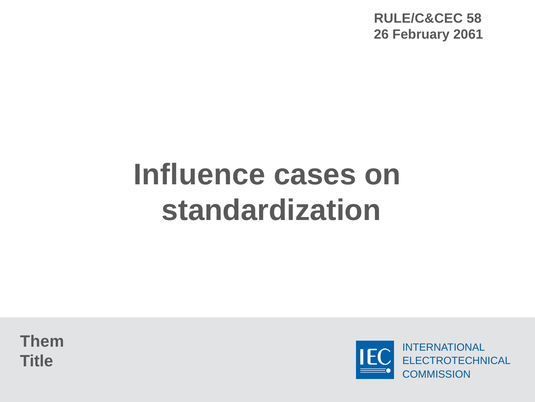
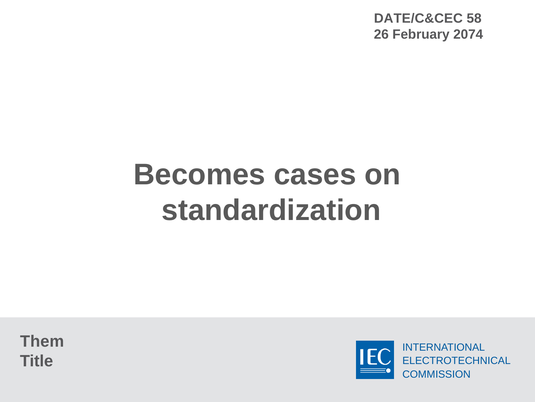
RULE/C&CEC: RULE/C&CEC -> DATE/C&CEC
2061: 2061 -> 2074
Influence: Influence -> Becomes
